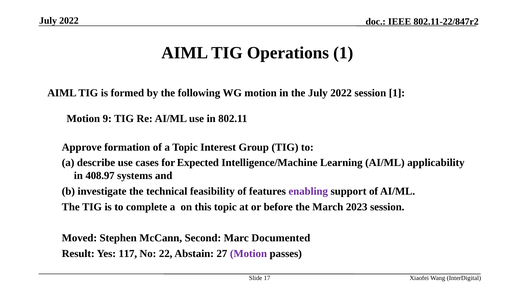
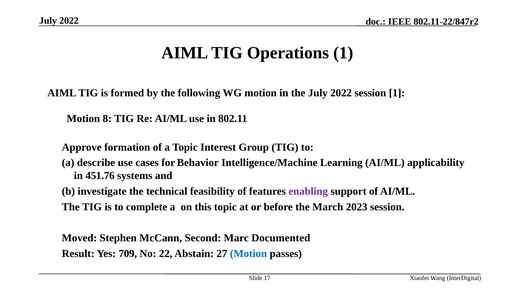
9: 9 -> 8
Expected: Expected -> Behavior
408.97: 408.97 -> 451.76
117: 117 -> 709
Motion at (248, 253) colour: purple -> blue
